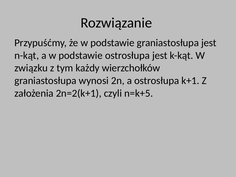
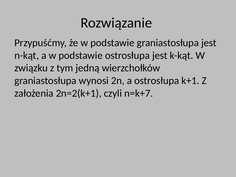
każdy: każdy -> jedną
n=k+5: n=k+5 -> n=k+7
